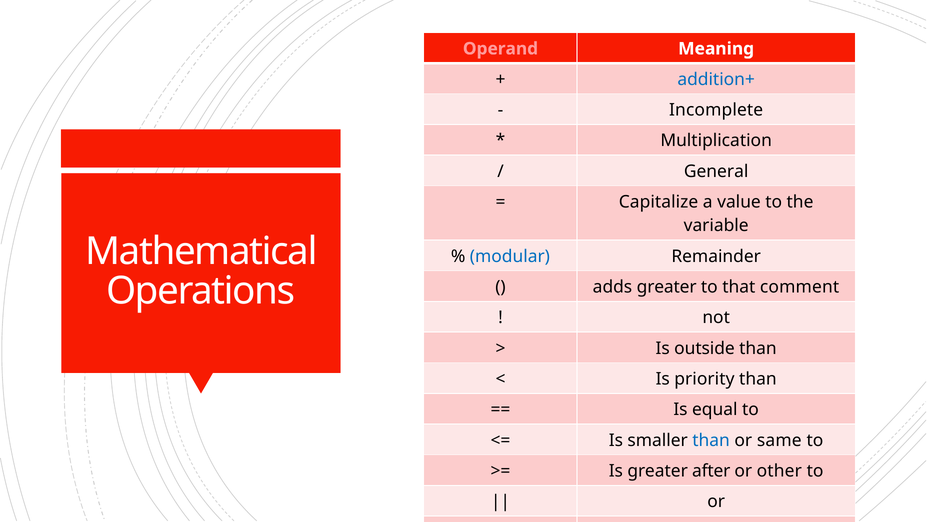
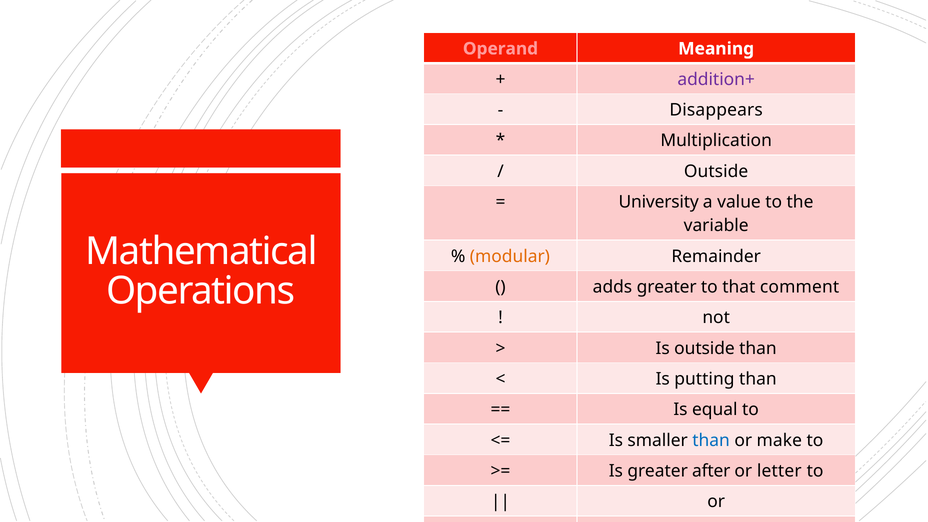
addition+ colour: blue -> purple
Incomplete: Incomplete -> Disappears
General at (716, 171): General -> Outside
Capitalize: Capitalize -> University
modular colour: blue -> orange
priority: priority -> putting
same: same -> make
other: other -> letter
